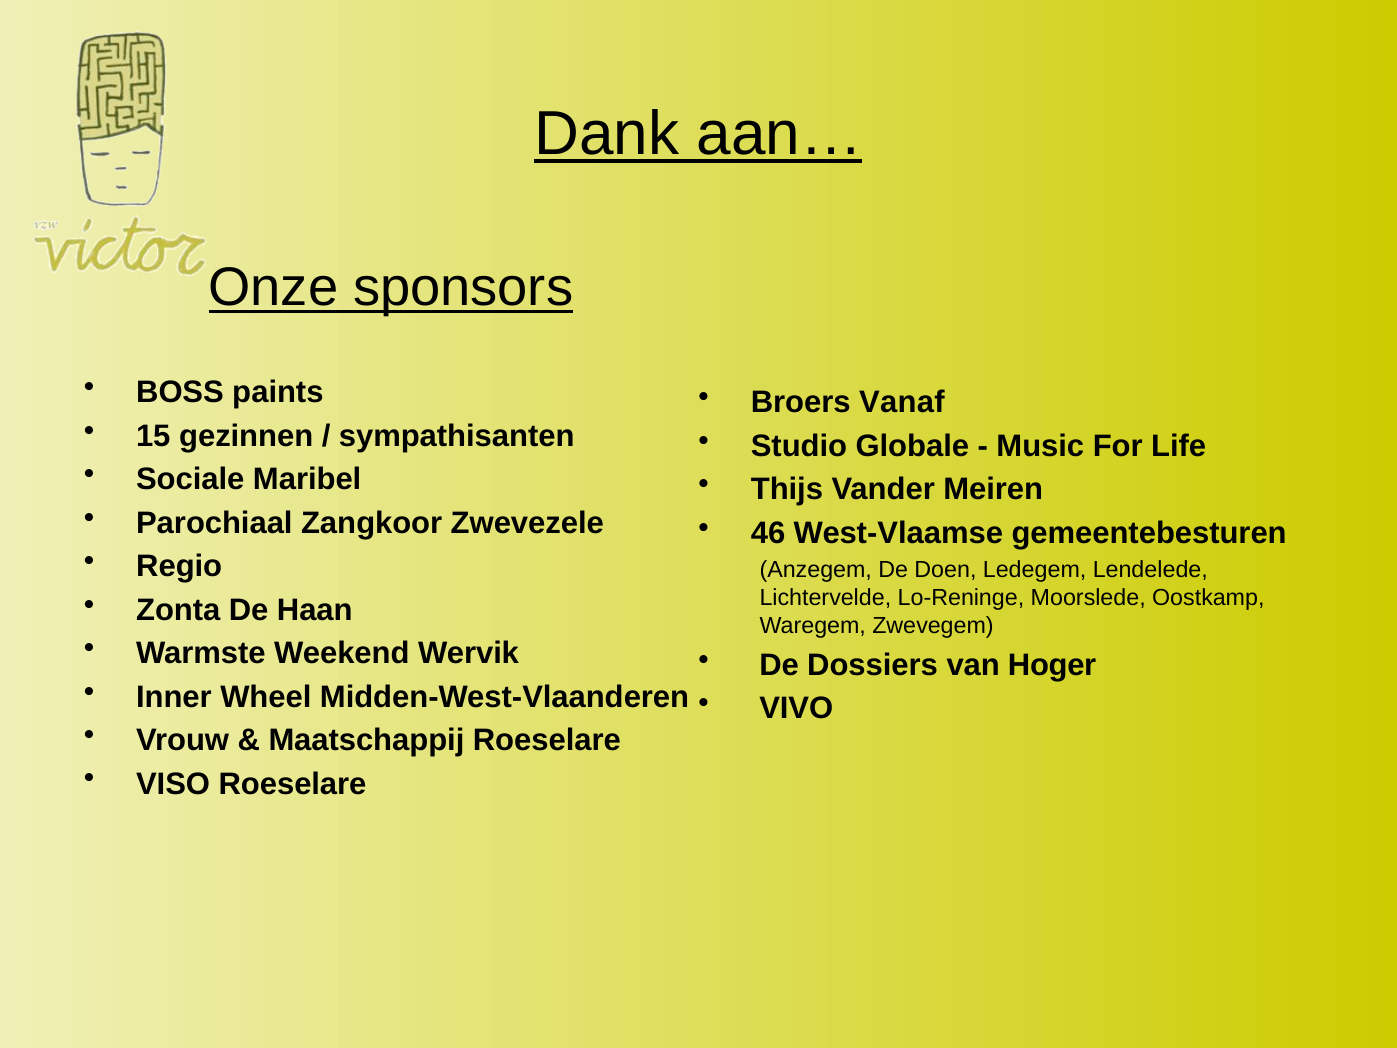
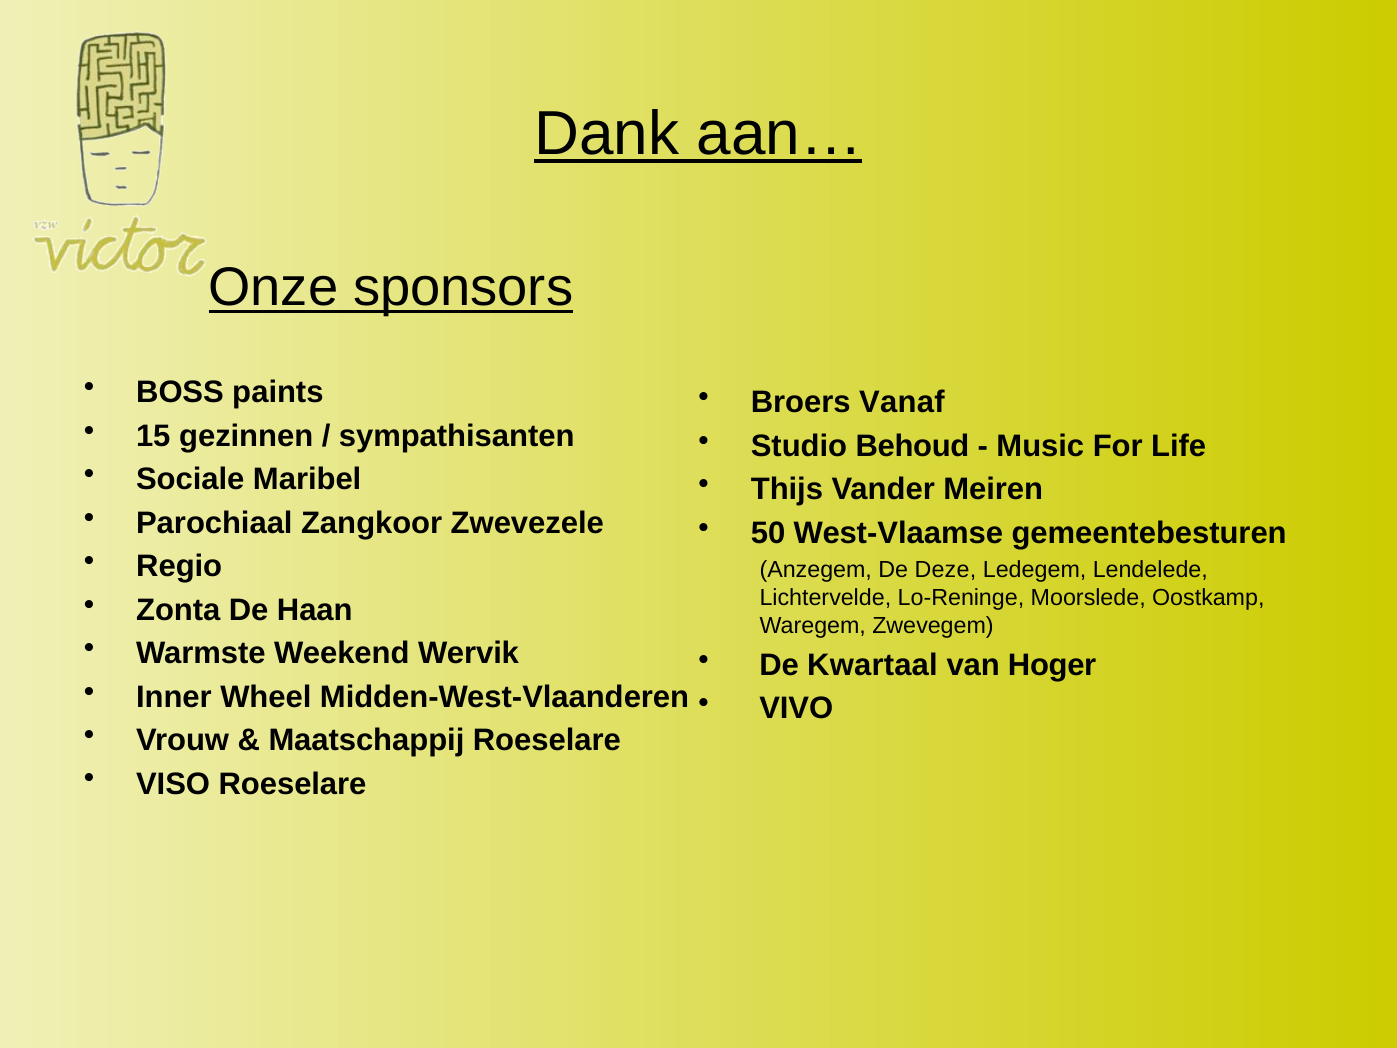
Globale: Globale -> Behoud
46: 46 -> 50
Doen: Doen -> Deze
Dossiers: Dossiers -> Kwartaal
